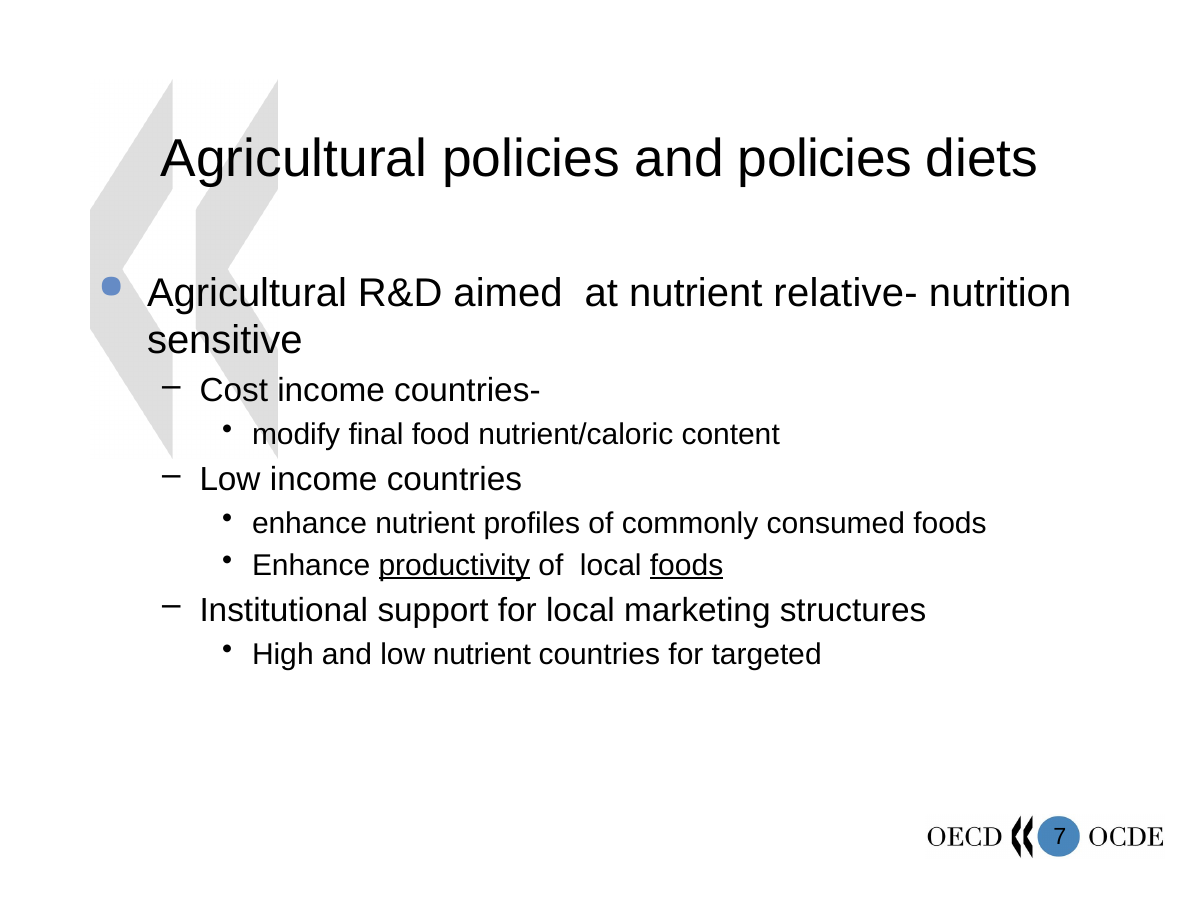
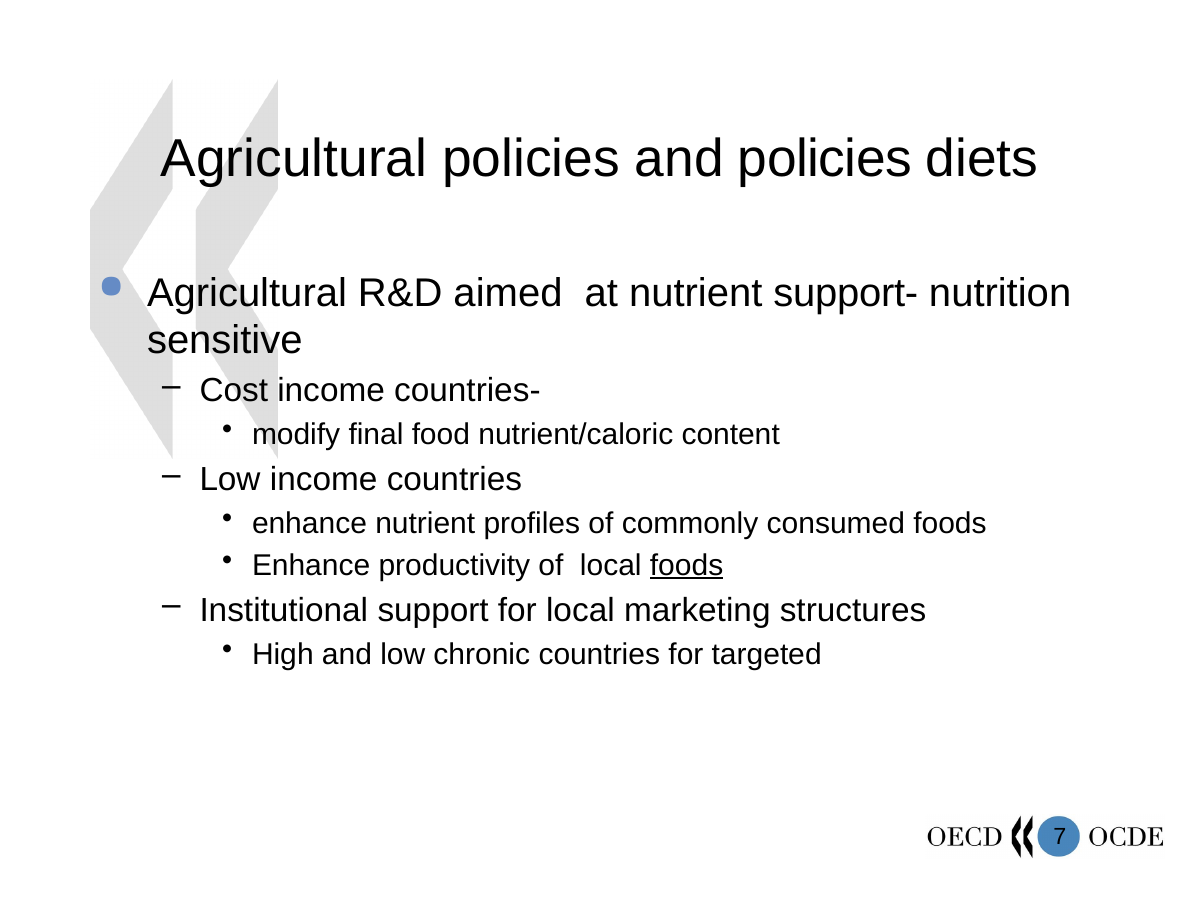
relative-: relative- -> support-
productivity underline: present -> none
low nutrient: nutrient -> chronic
